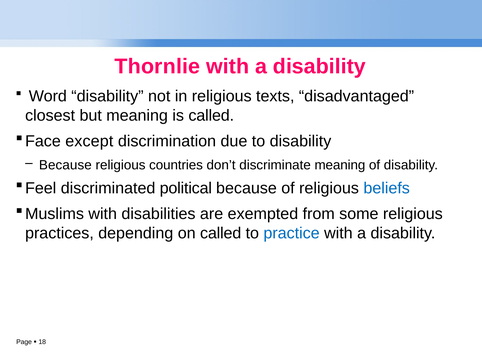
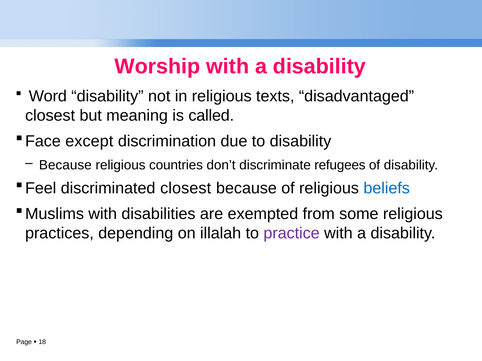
Thornlie: Thornlie -> Worship
discriminate meaning: meaning -> refugees
discriminated political: political -> closest
on called: called -> illalah
practice colour: blue -> purple
